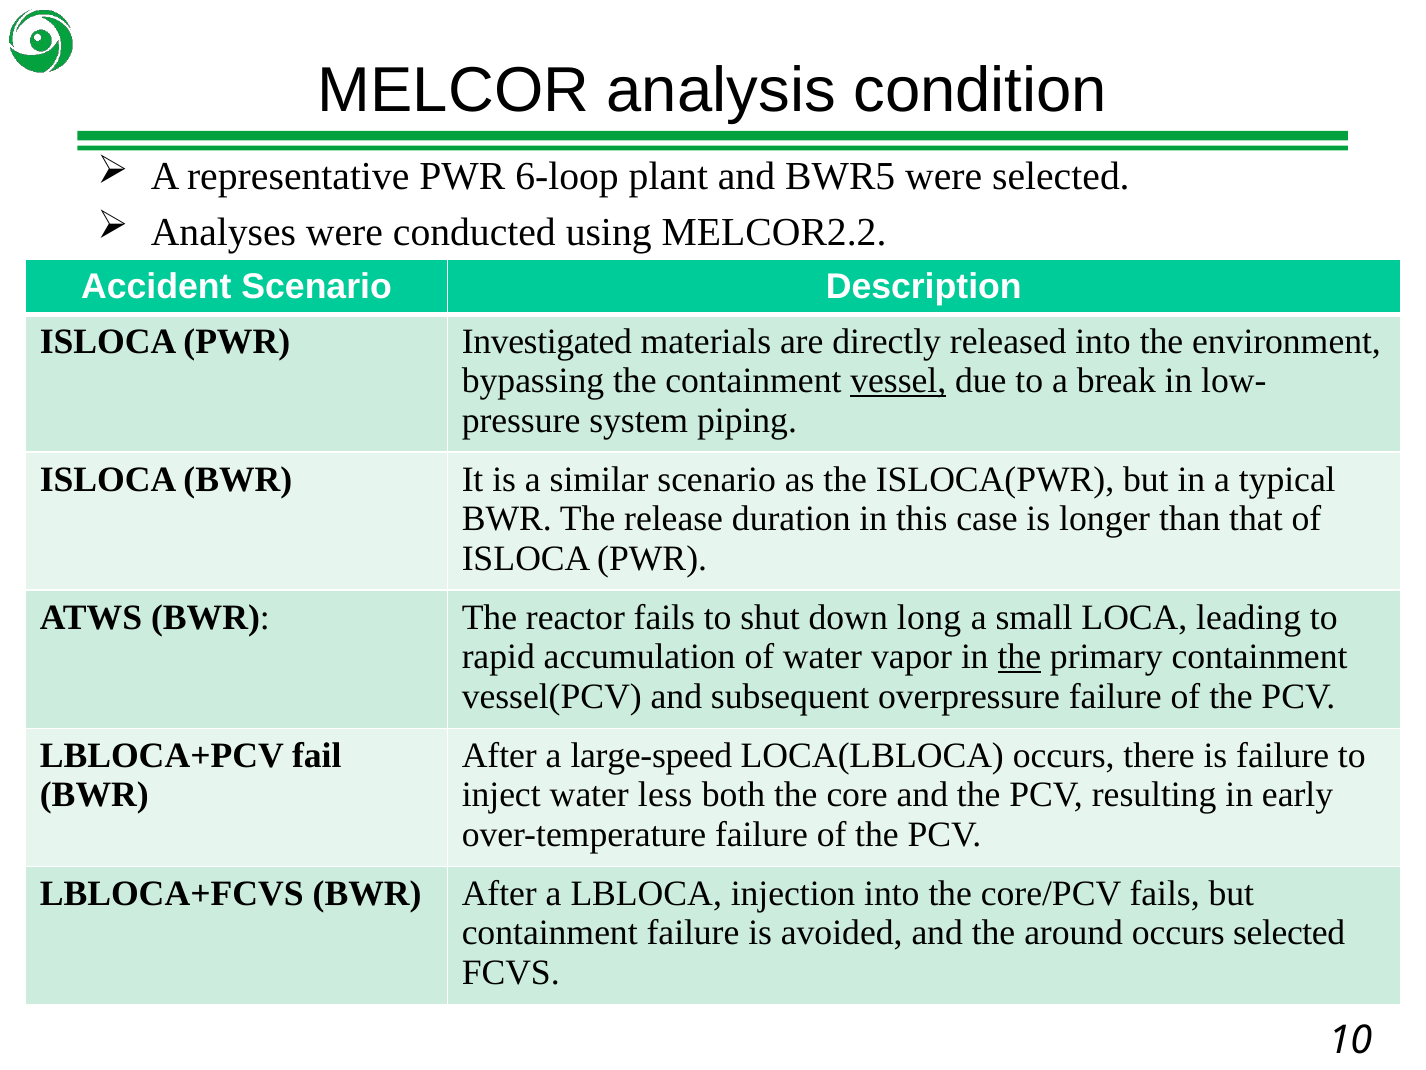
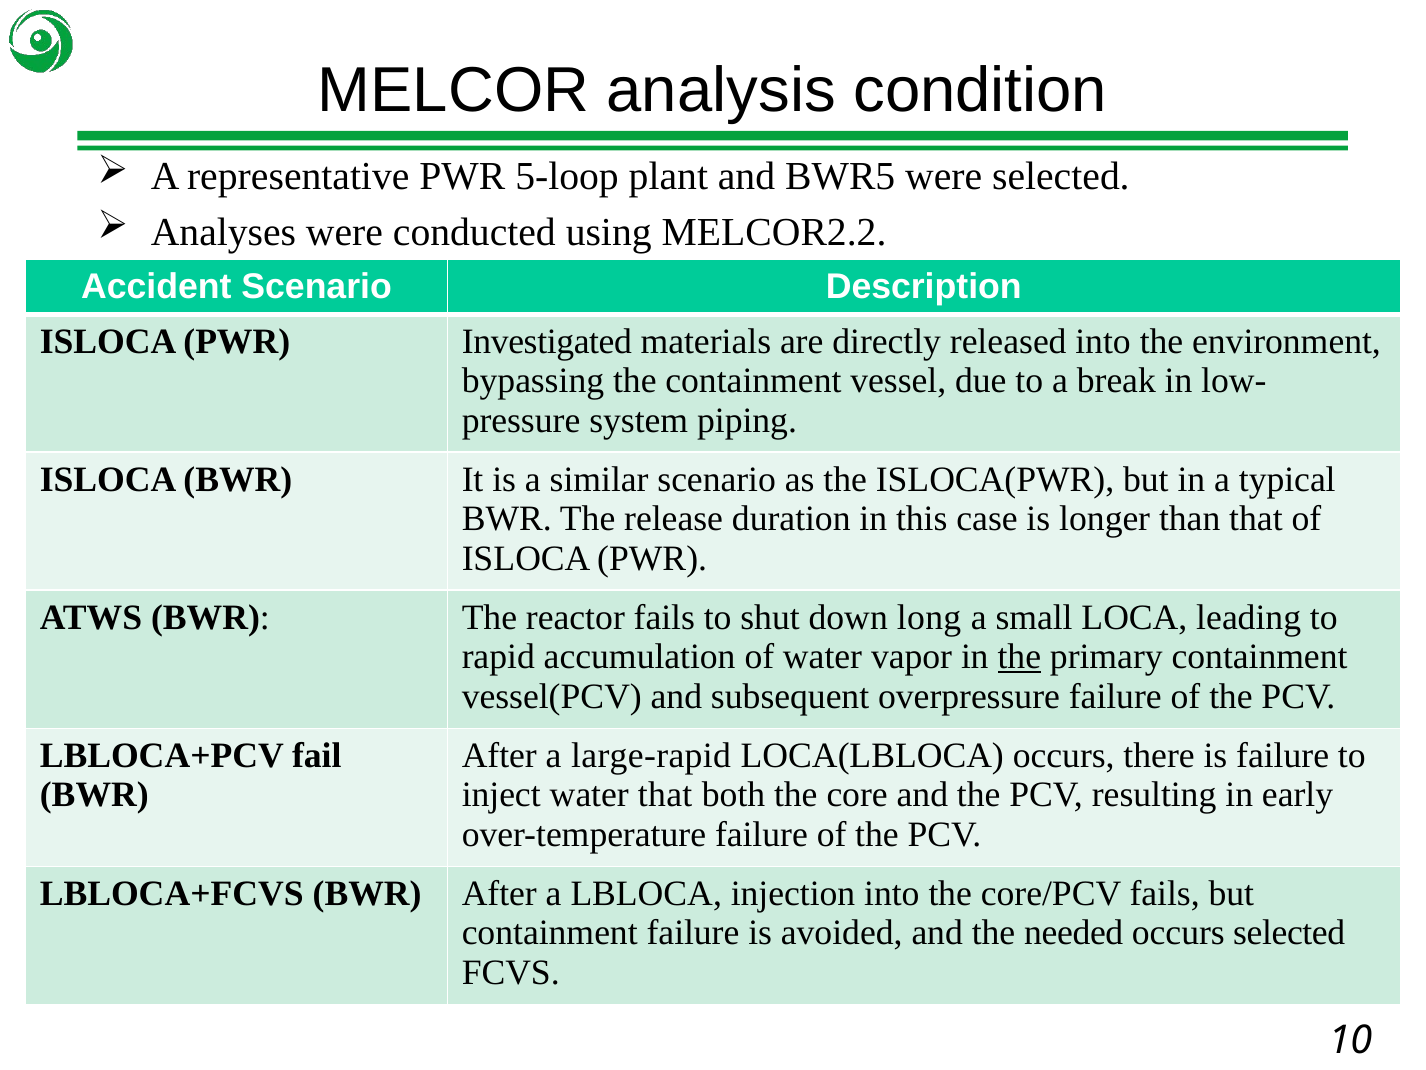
6-loop: 6-loop -> 5-loop
vessel underline: present -> none
large-speed: large-speed -> large-rapid
water less: less -> that
around: around -> needed
